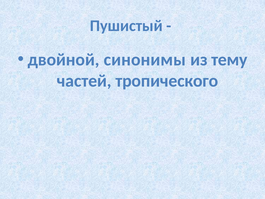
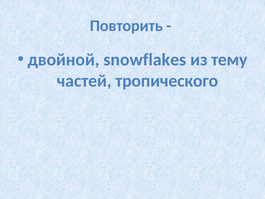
Пушистый: Пушистый -> Повторить
синонимы: синонимы -> snowflakes
